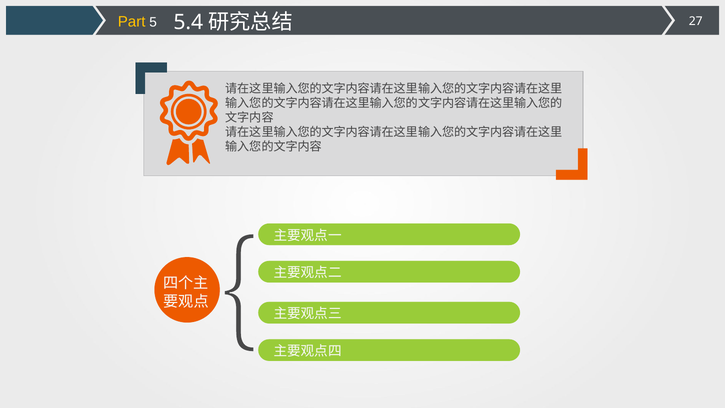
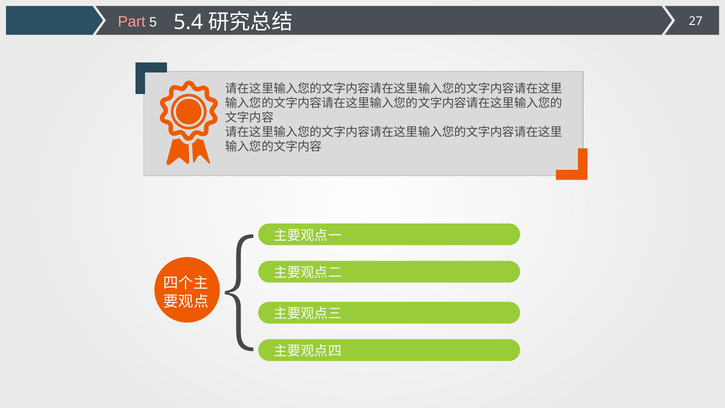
Part colour: yellow -> pink
